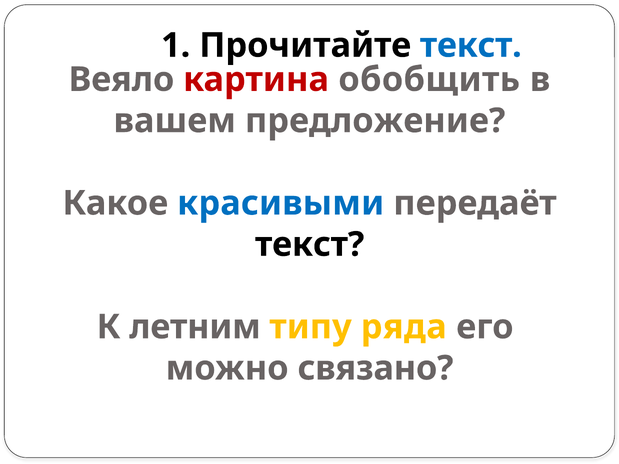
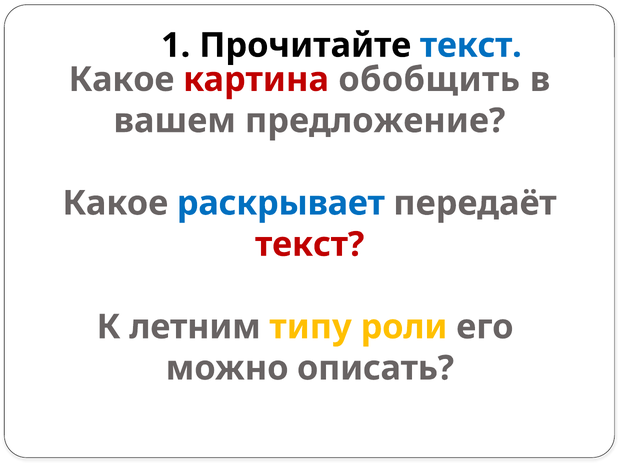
Веяло at (121, 80): Веяло -> Какое
красивыми: красивыми -> раскрывает
текст at (310, 245) colour: black -> red
ряда: ряда -> роли
связано: связано -> описать
